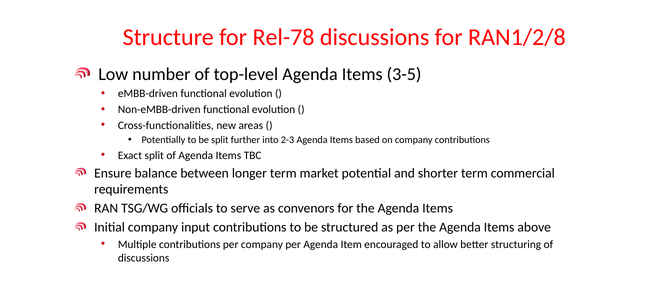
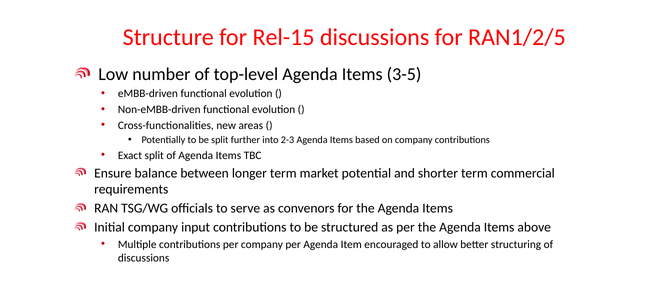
Rel-78: Rel-78 -> Rel-15
RAN1/2/8: RAN1/2/8 -> RAN1/2/5
